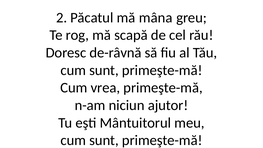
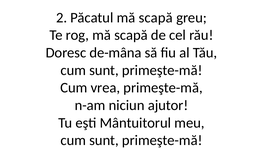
Păcatul mă mâna: mâna -> scapă
de-râvnă: de-râvnă -> de-mâna
